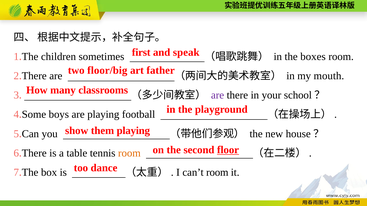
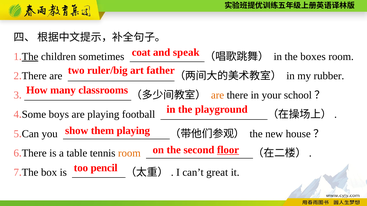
first: first -> coat
The at (30, 57) underline: none -> present
floor/big: floor/big -> ruler/big
mouth: mouth -> rubber
are at (218, 95) colour: purple -> orange
dance: dance -> pencil
can’t room: room -> great
